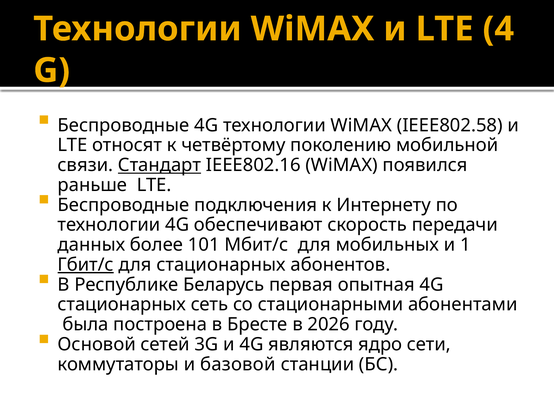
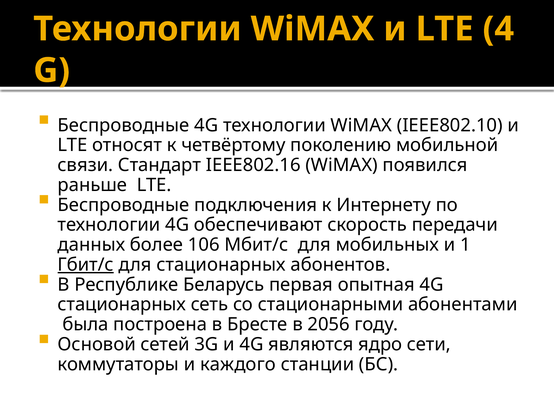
IEEE802.58: IEEE802.58 -> IEEE802.10
Стандарт underline: present -> none
101: 101 -> 106
2026: 2026 -> 2056
базовой: базовой -> каждого
